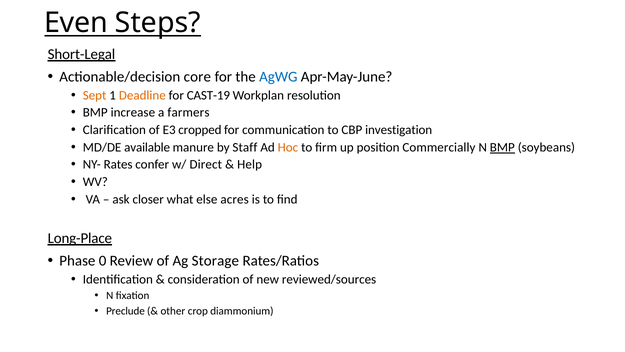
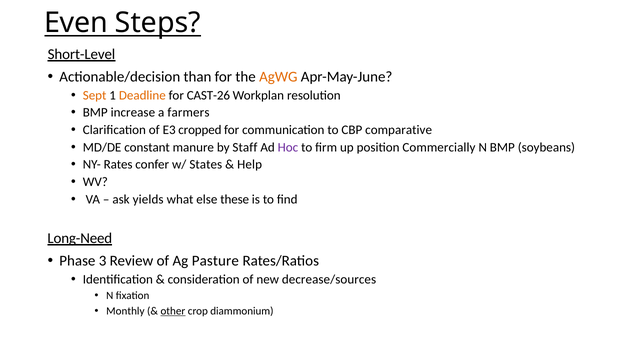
Short-Legal: Short-Legal -> Short-Level
core: core -> than
AgWG colour: blue -> orange
CAST-19: CAST-19 -> CAST-26
investigation: investigation -> comparative
available: available -> constant
Hoc colour: orange -> purple
BMP at (502, 147) underline: present -> none
Direct: Direct -> States
closer: closer -> yields
acres: acres -> these
Long-Place: Long-Place -> Long-Need
0: 0 -> 3
Storage: Storage -> Pasture
reviewed/sources: reviewed/sources -> decrease/sources
Preclude: Preclude -> Monthly
other underline: none -> present
